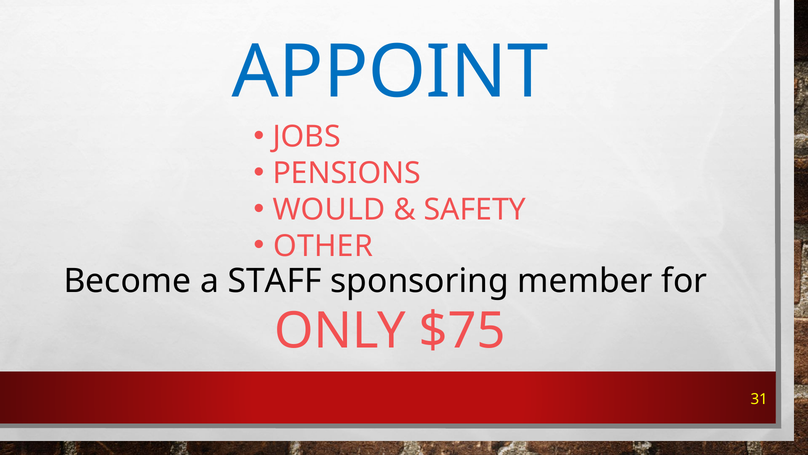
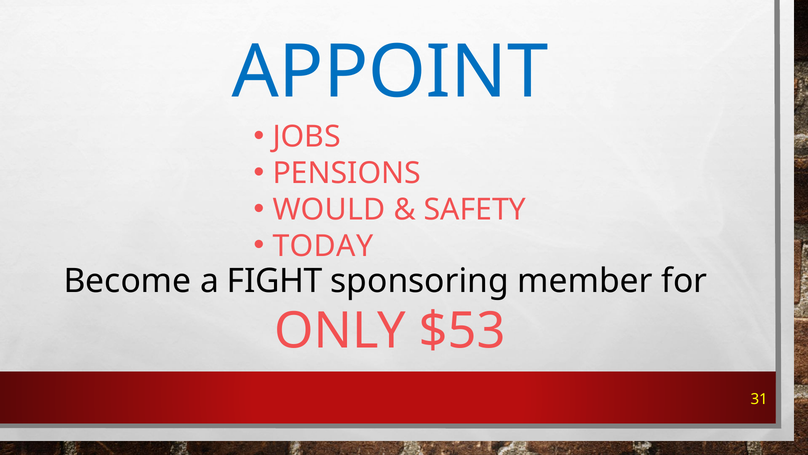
OTHER: OTHER -> TODAY
STAFF: STAFF -> FIGHT
$75: $75 -> $53
